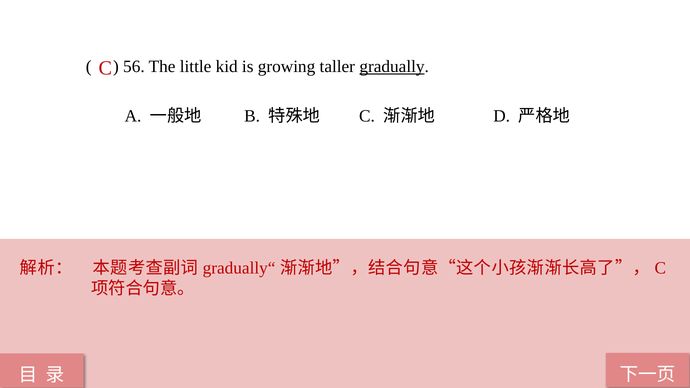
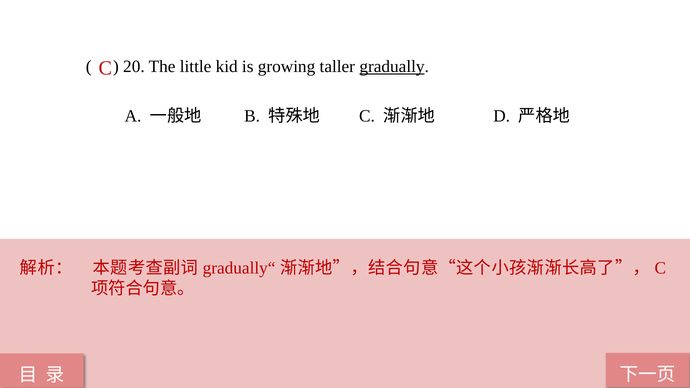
56: 56 -> 20
